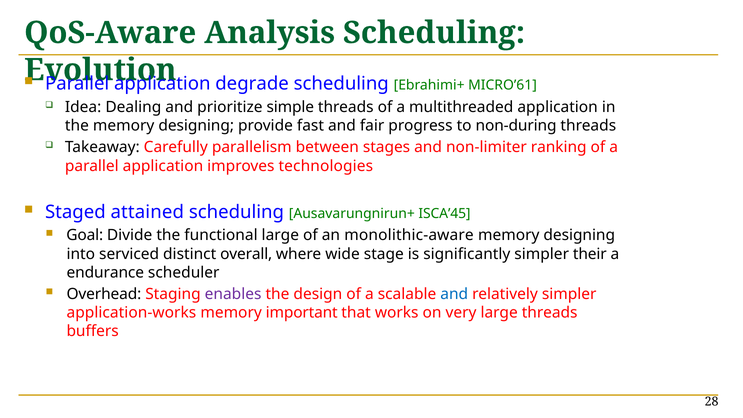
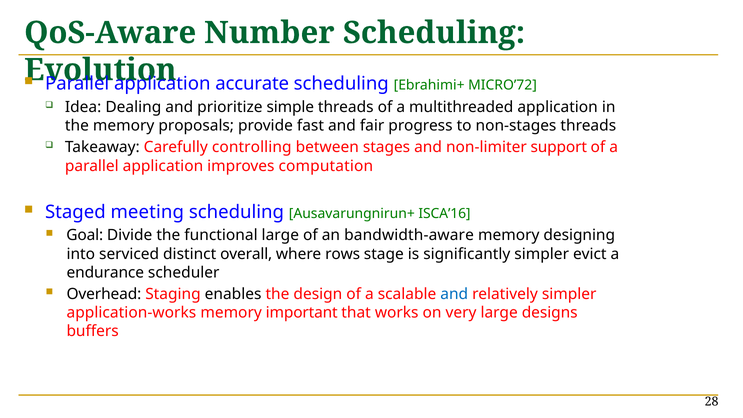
Analysis: Analysis -> Number
degrade: degrade -> accurate
MICRO’61: MICRO’61 -> MICRO’72
the memory designing: designing -> proposals
non-during: non-during -> non-stages
parallelism: parallelism -> controlling
ranking: ranking -> support
technologies: technologies -> computation
attained: attained -> meeting
ISCA’45: ISCA’45 -> ISCA’16
monolithic-aware: monolithic-aware -> bandwidth-aware
wide: wide -> rows
their: their -> evict
enables colour: purple -> black
large threads: threads -> designs
